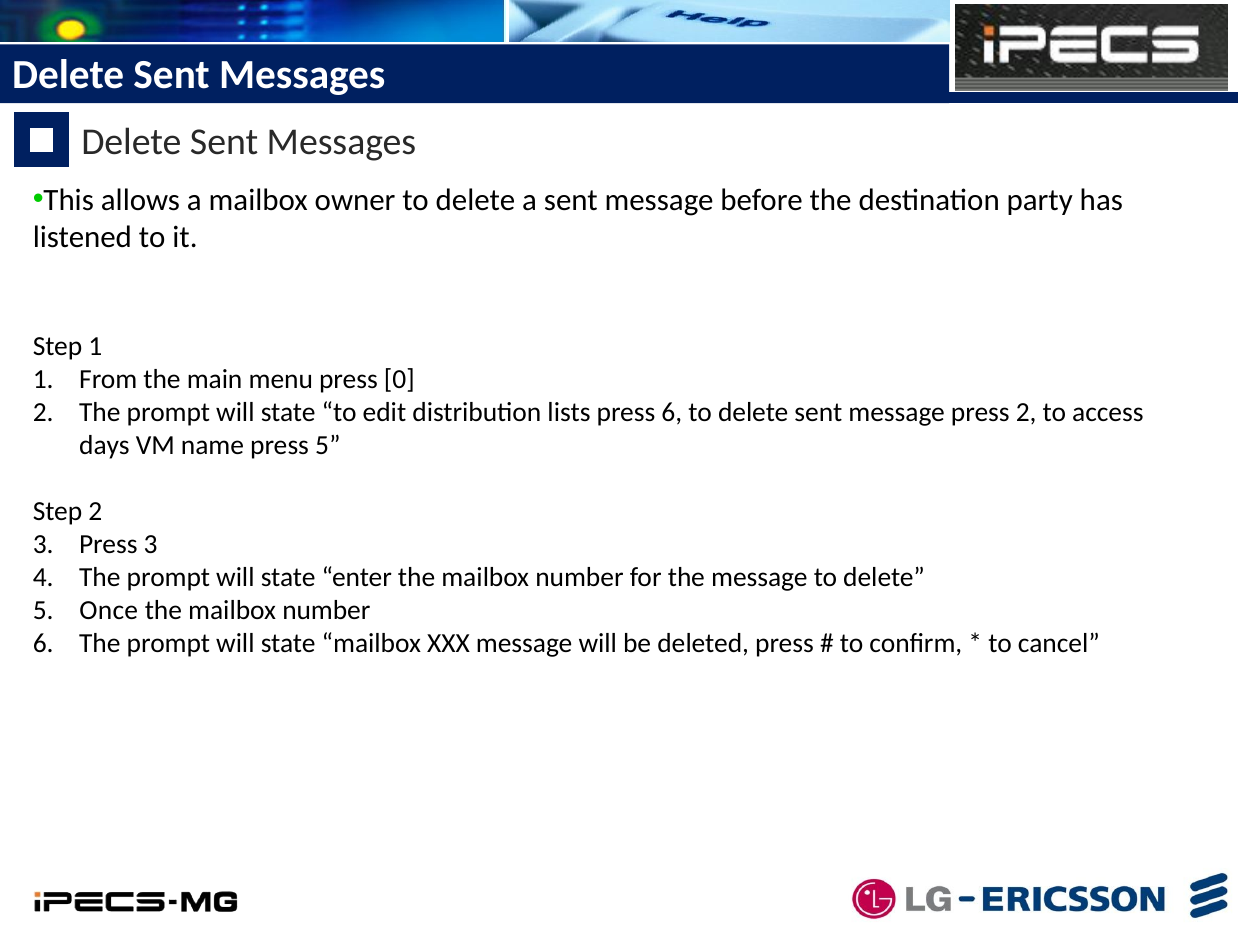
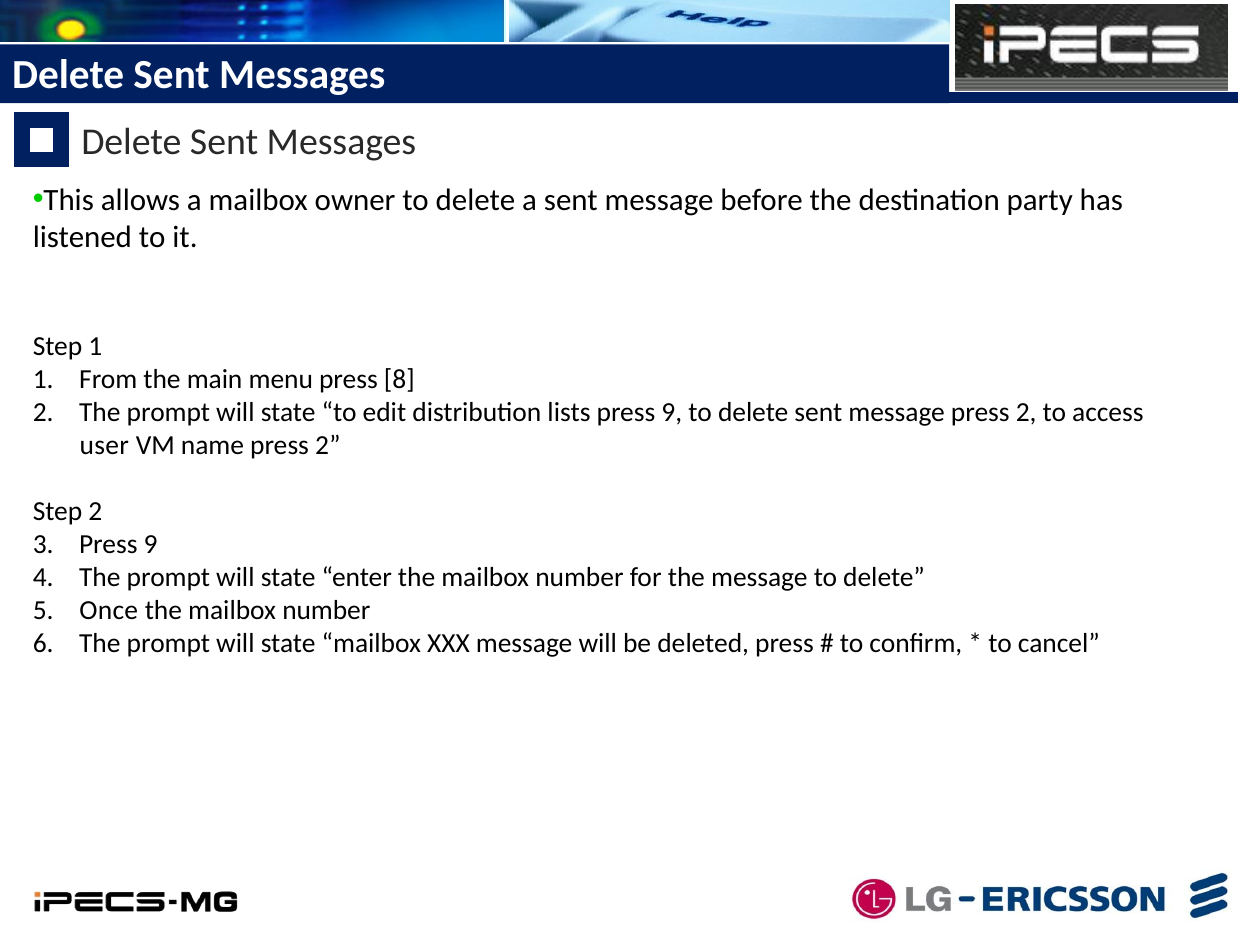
0: 0 -> 8
lists press 6: 6 -> 9
days: days -> user
name press 5: 5 -> 2
3 Press 3: 3 -> 9
